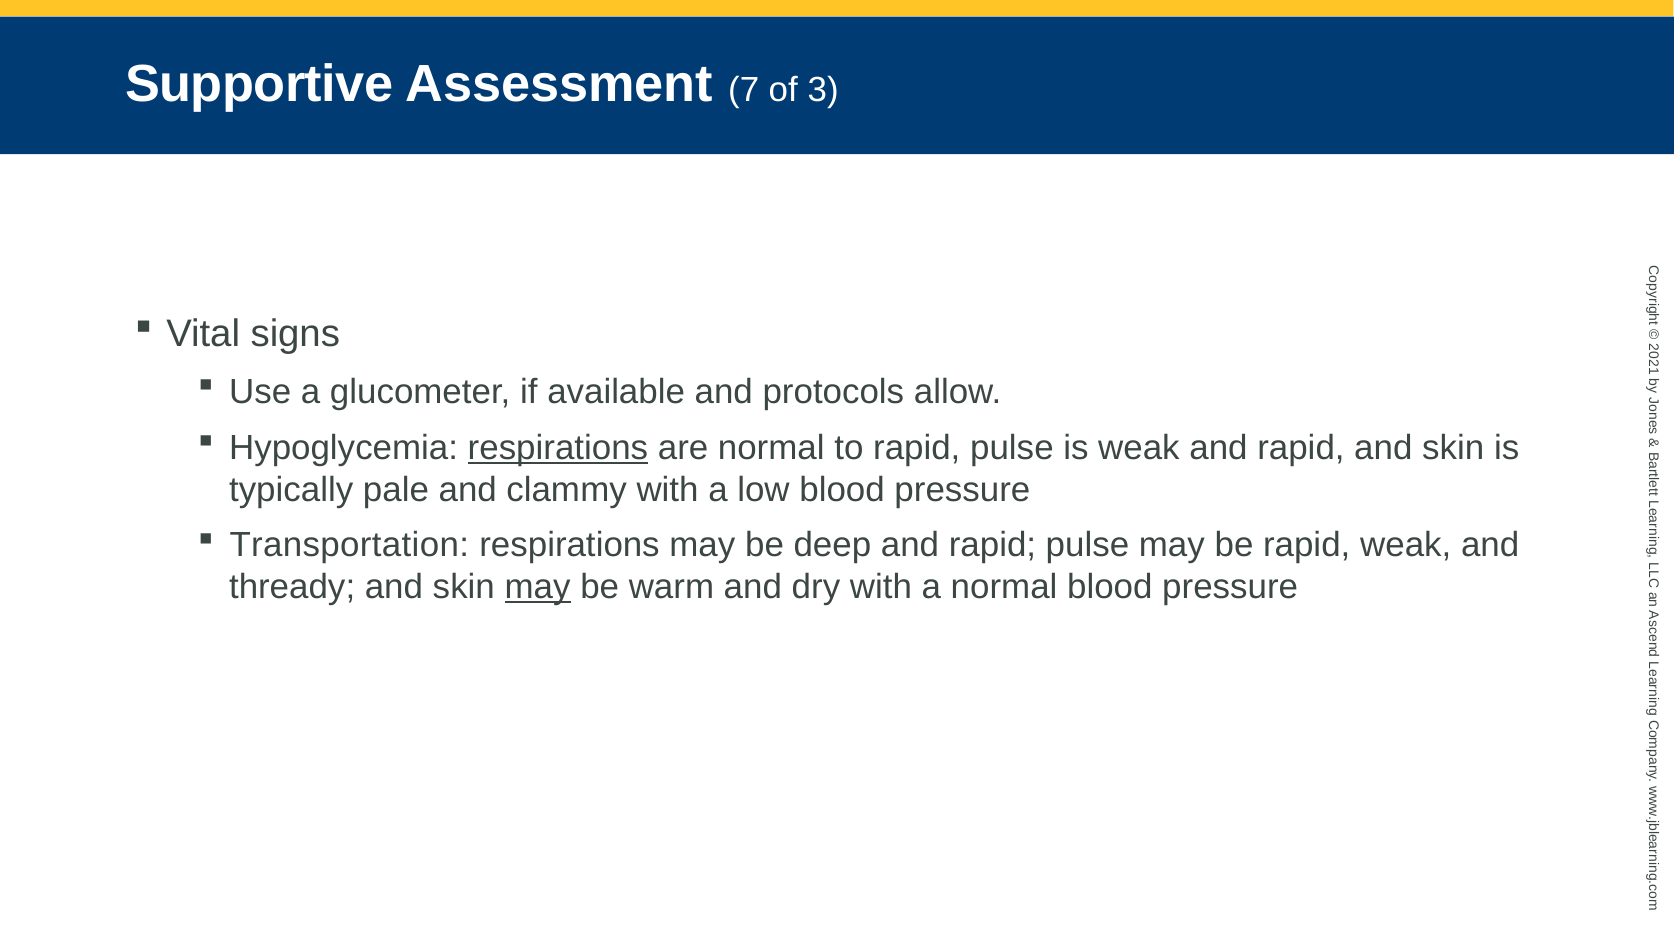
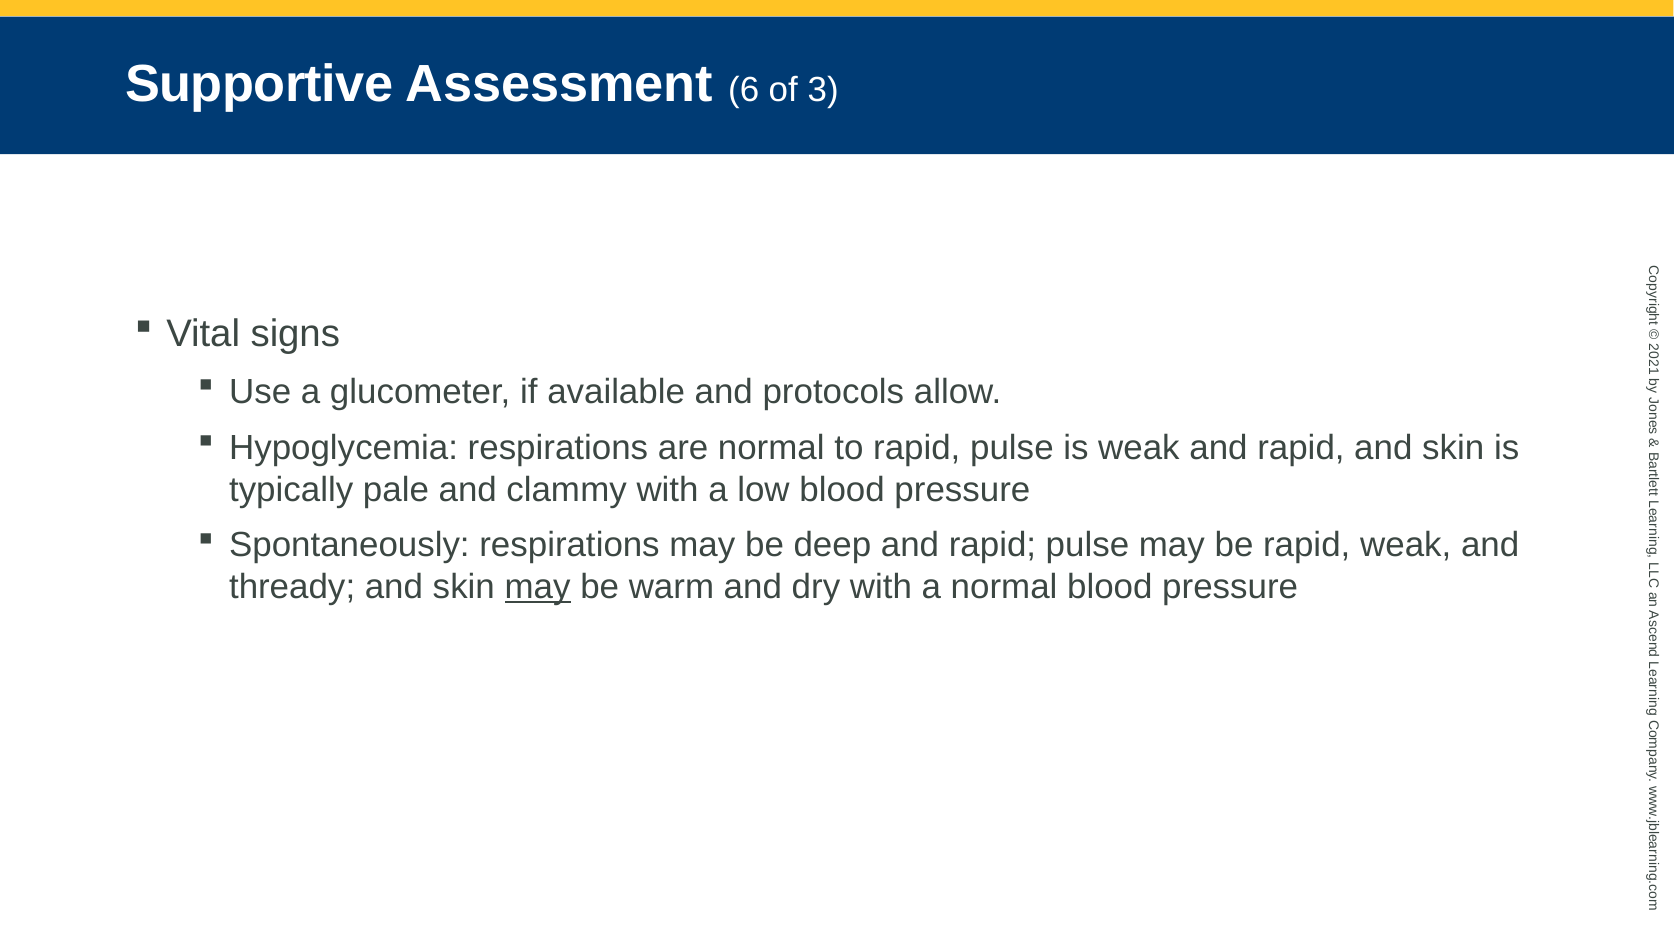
7: 7 -> 6
respirations at (558, 448) underline: present -> none
Transportation: Transportation -> Spontaneously
